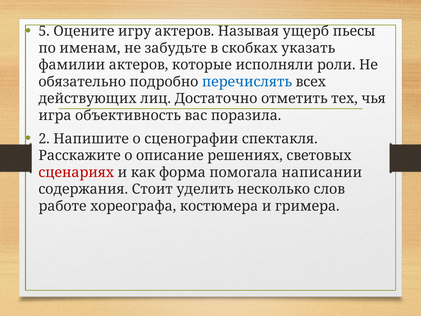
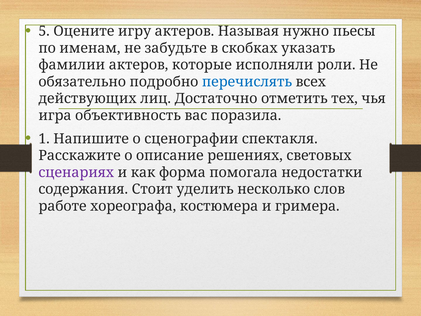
ущерб: ущерб -> нужно
2: 2 -> 1
сценариях colour: red -> purple
написании: написании -> недостатки
